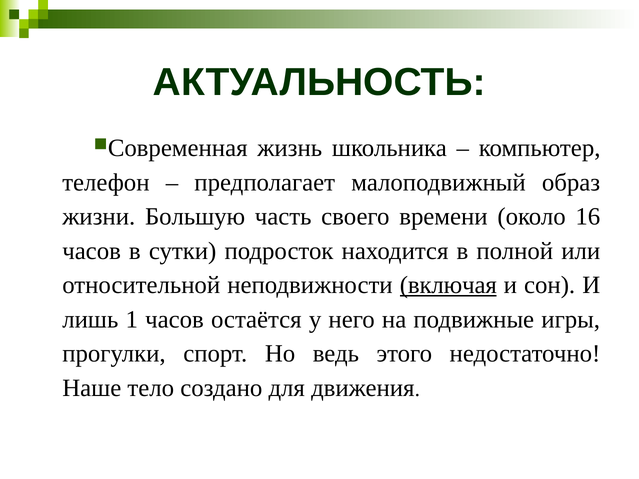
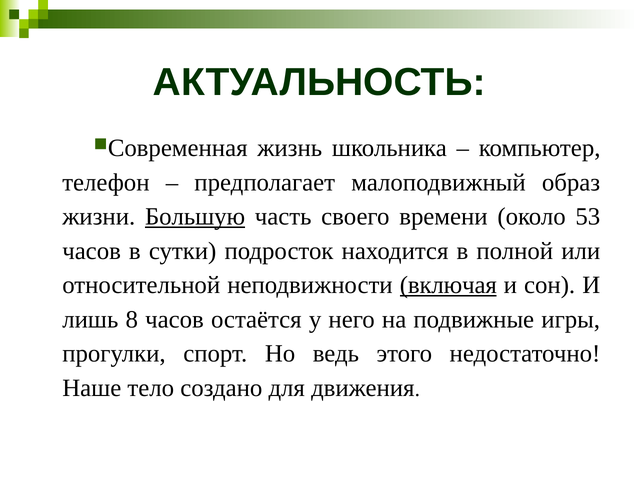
Большую underline: none -> present
16: 16 -> 53
1: 1 -> 8
